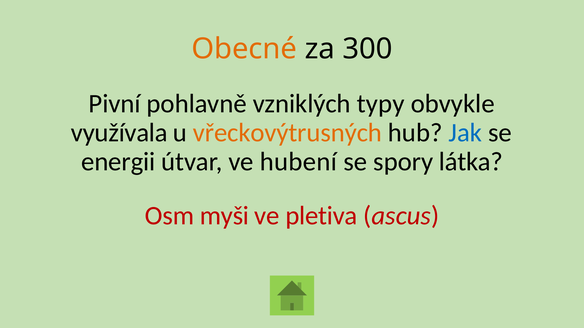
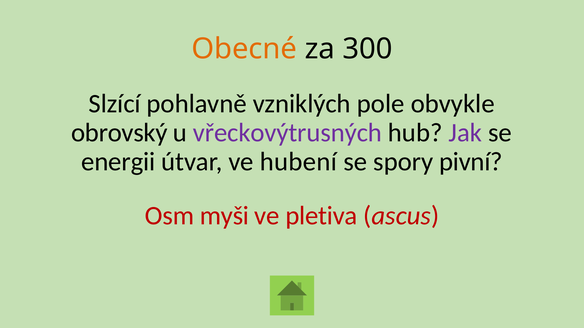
Pivní: Pivní -> Slzící
typy: typy -> pole
využívala: využívala -> obrovský
vřeckovýtrusných colour: orange -> purple
Jak colour: blue -> purple
látka: látka -> pivní
